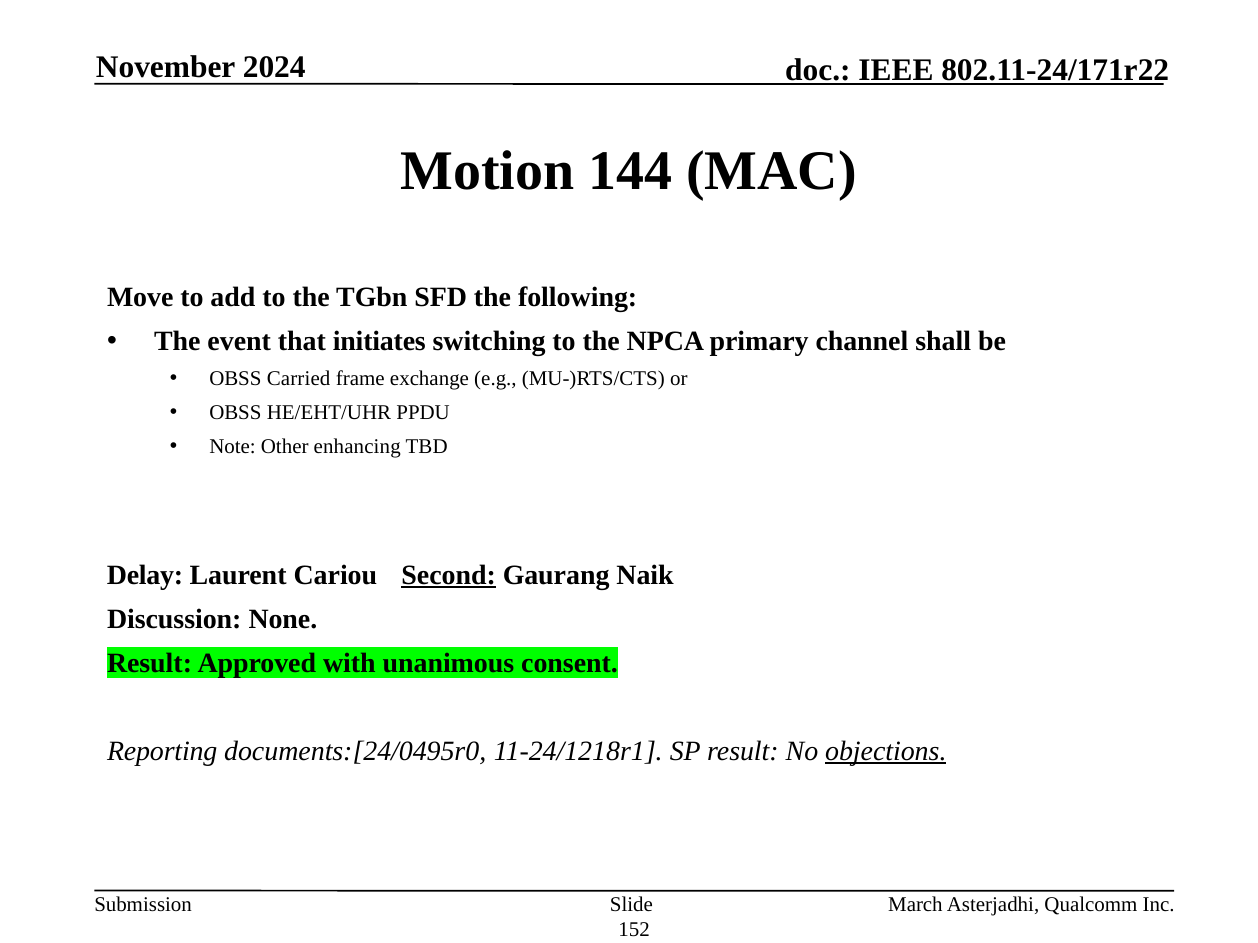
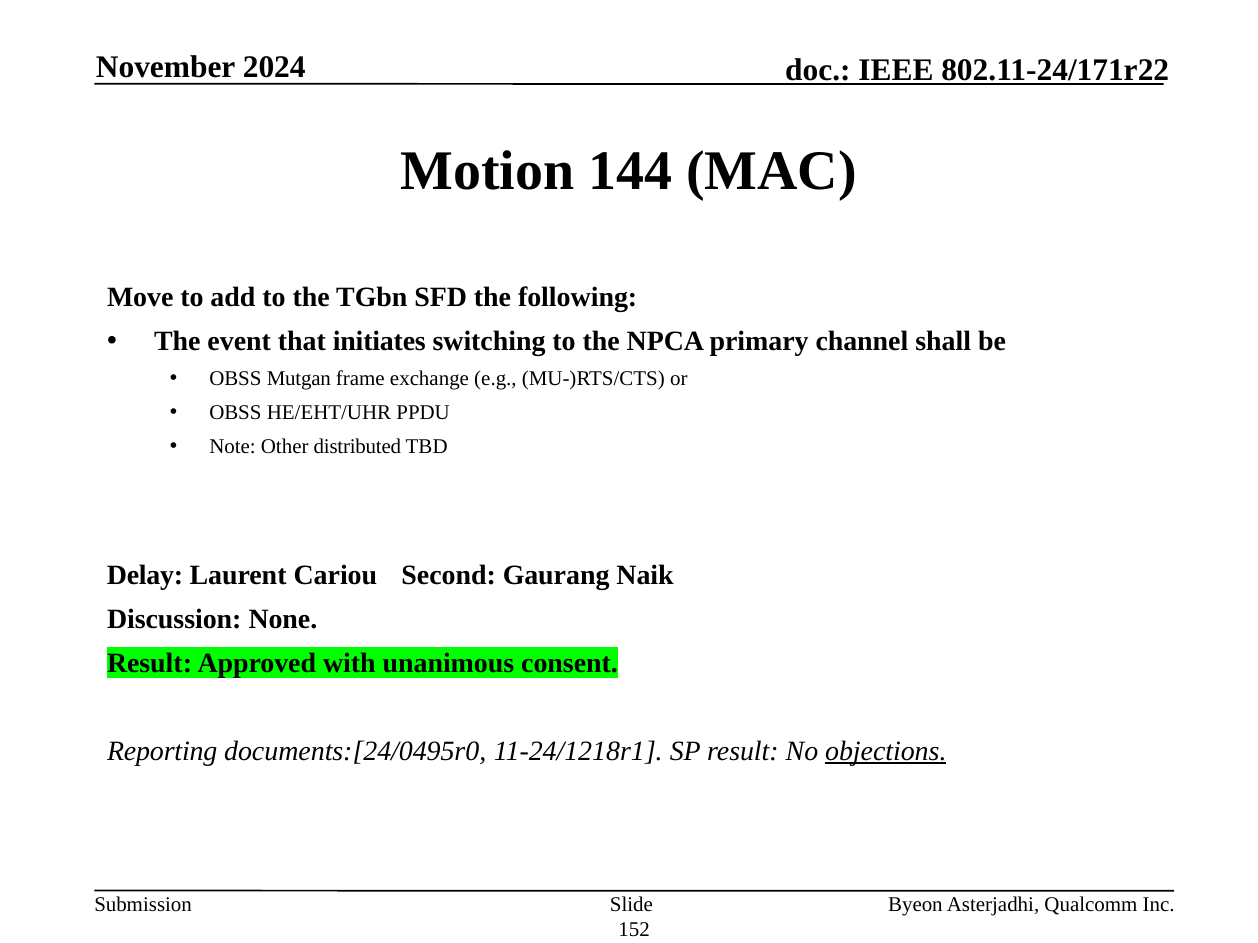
Carried: Carried -> Mutgan
enhancing: enhancing -> distributed
Second underline: present -> none
March: March -> Byeon
